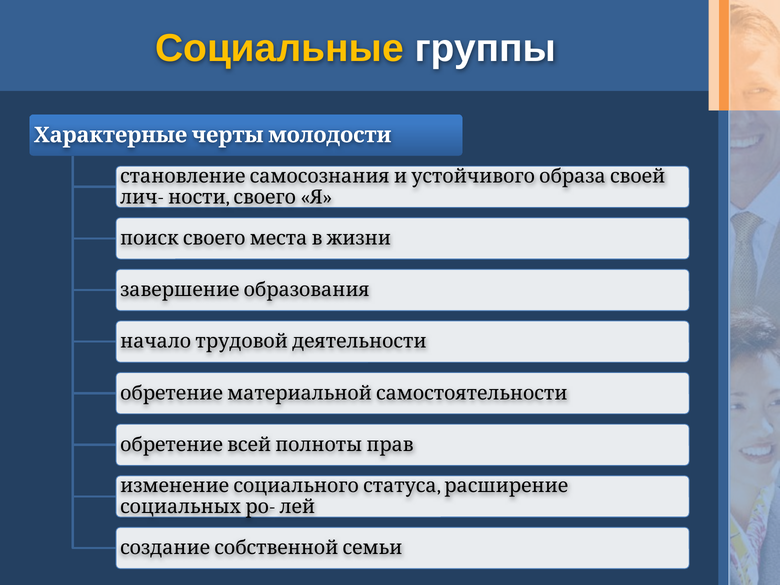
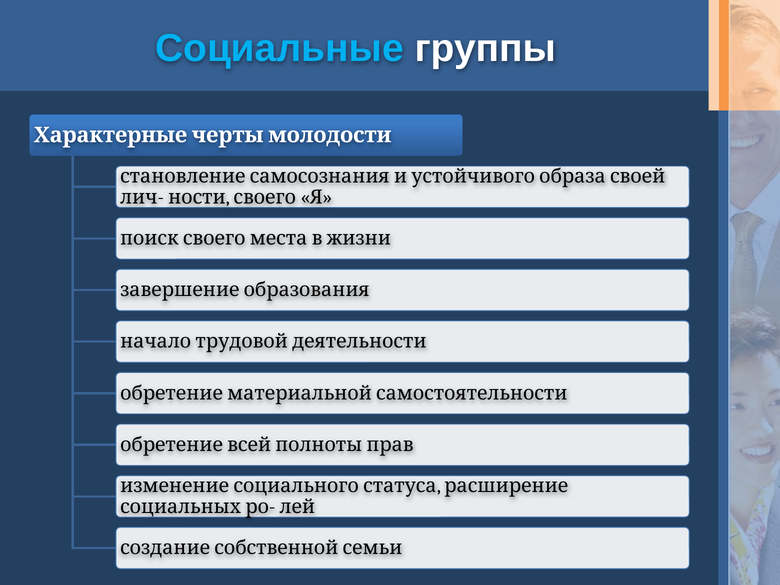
Социальные colour: yellow -> light blue
